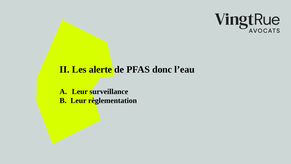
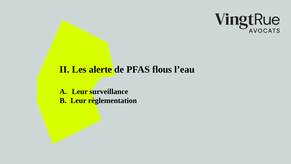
donc: donc -> flous
